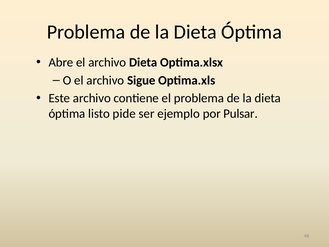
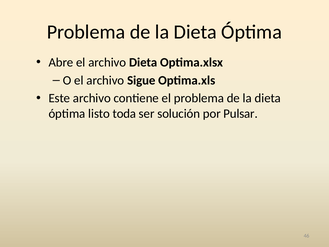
pide: pide -> toda
ejemplo: ejemplo -> solución
